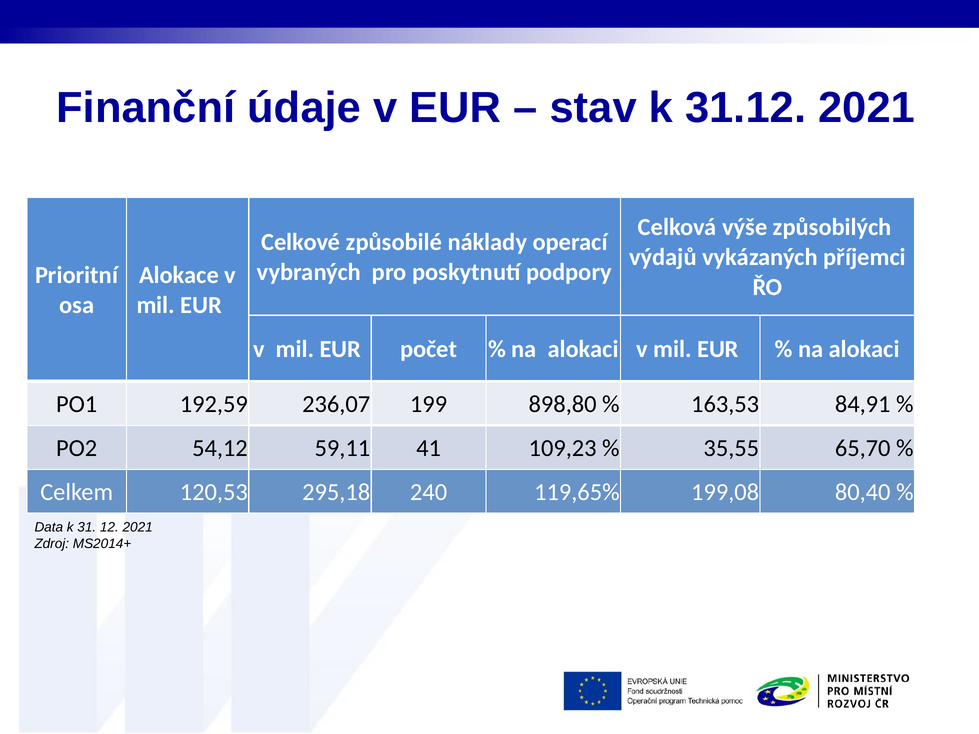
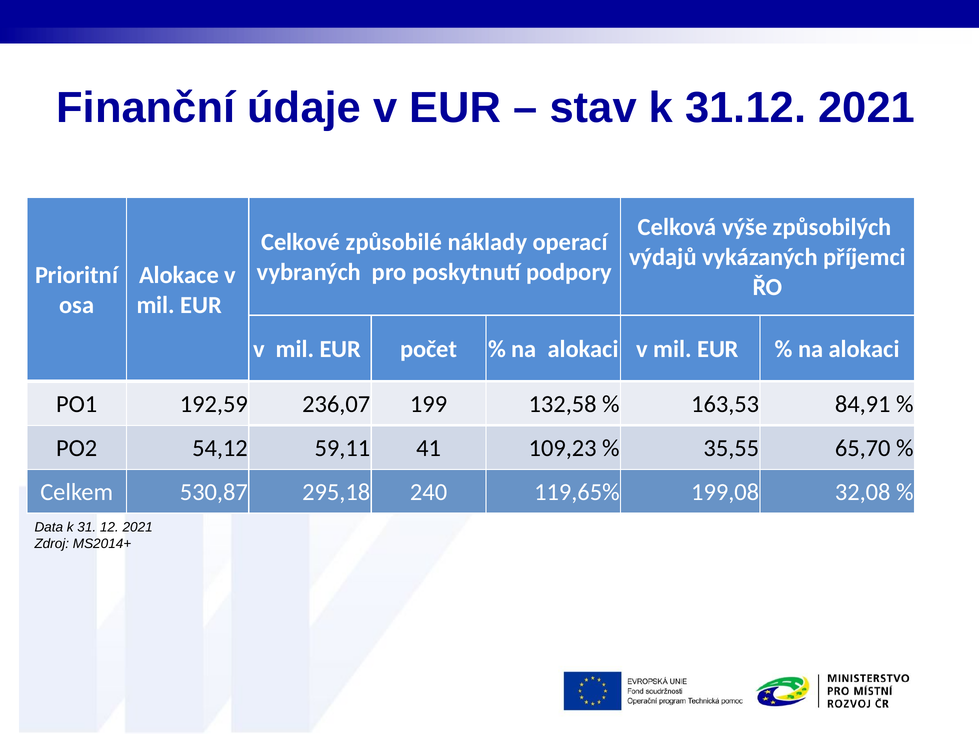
898,80: 898,80 -> 132,58
120,53: 120,53 -> 530,87
80,40: 80,40 -> 32,08
